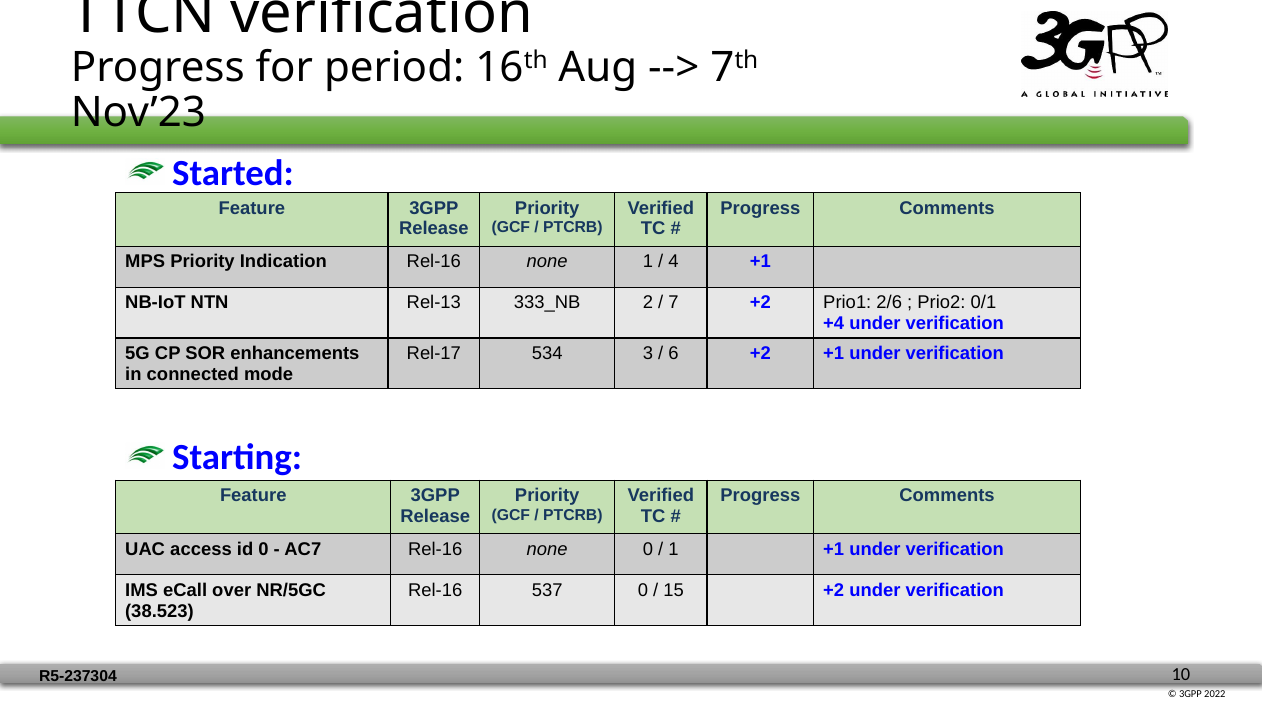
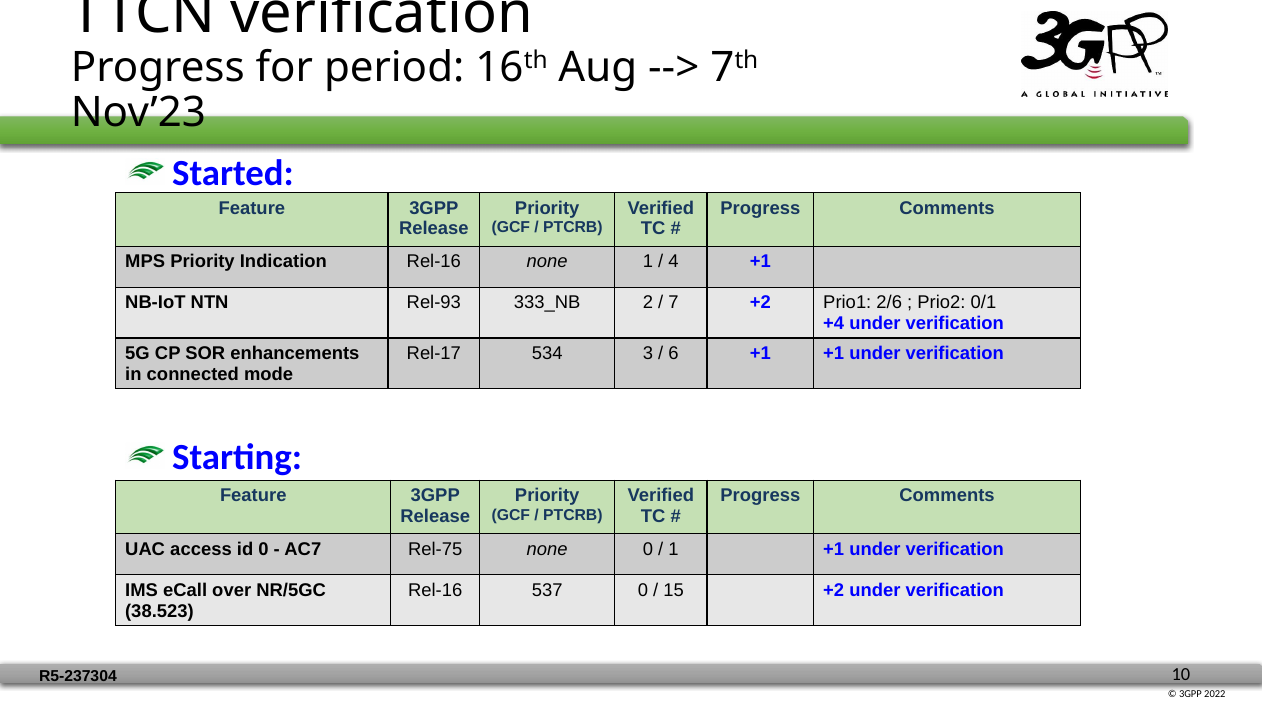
Rel-13: Rel-13 -> Rel-93
6 +2: +2 -> +1
AC7 Rel-16: Rel-16 -> Rel-75
